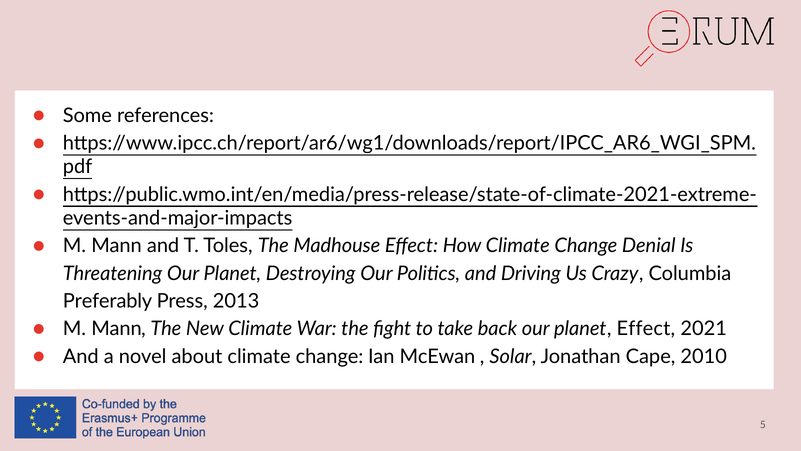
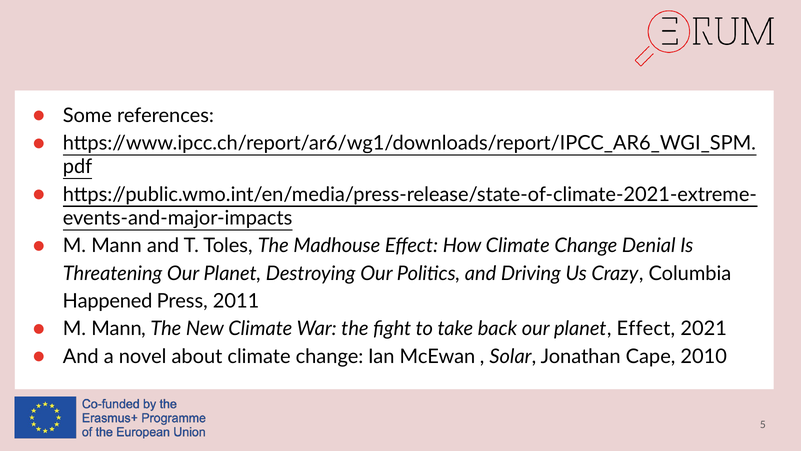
Preferably: Preferably -> Happened
2013: 2013 -> 2011
